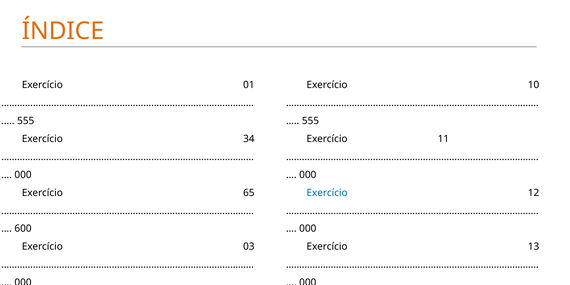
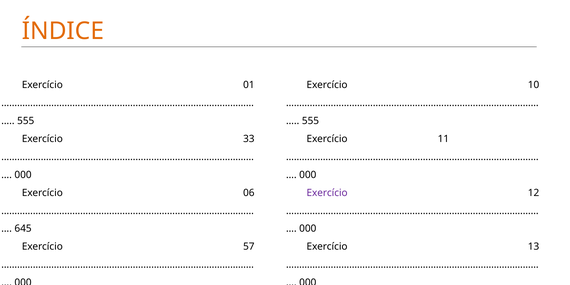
34: 34 -> 33
65 at (249, 193): 65 -> 06
Exercício at (327, 193) colour: blue -> purple
600: 600 -> 645
03: 03 -> 57
